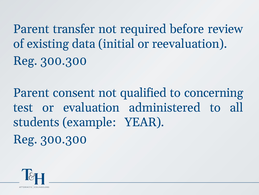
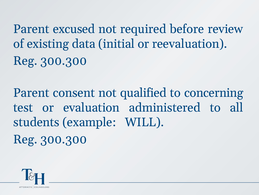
transfer: transfer -> excused
YEAR: YEAR -> WILL
